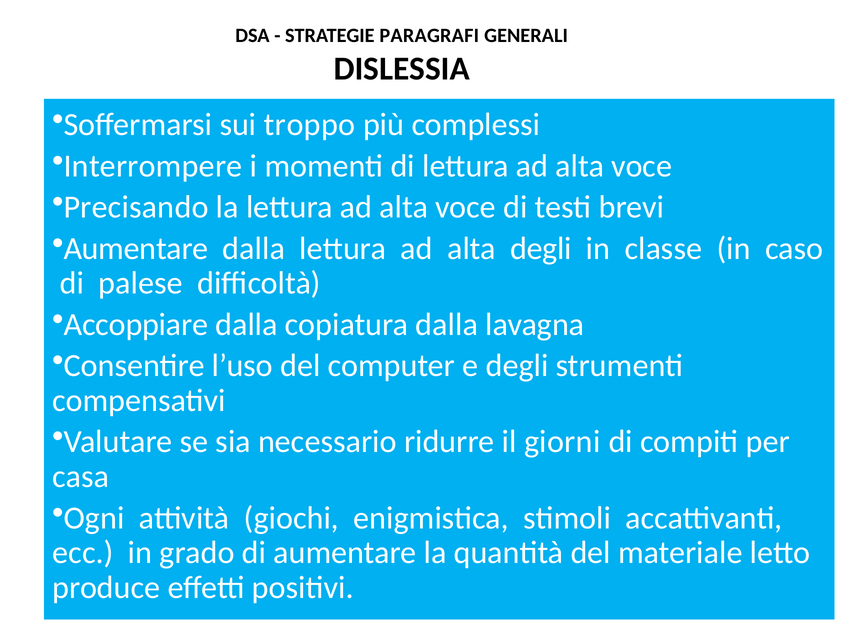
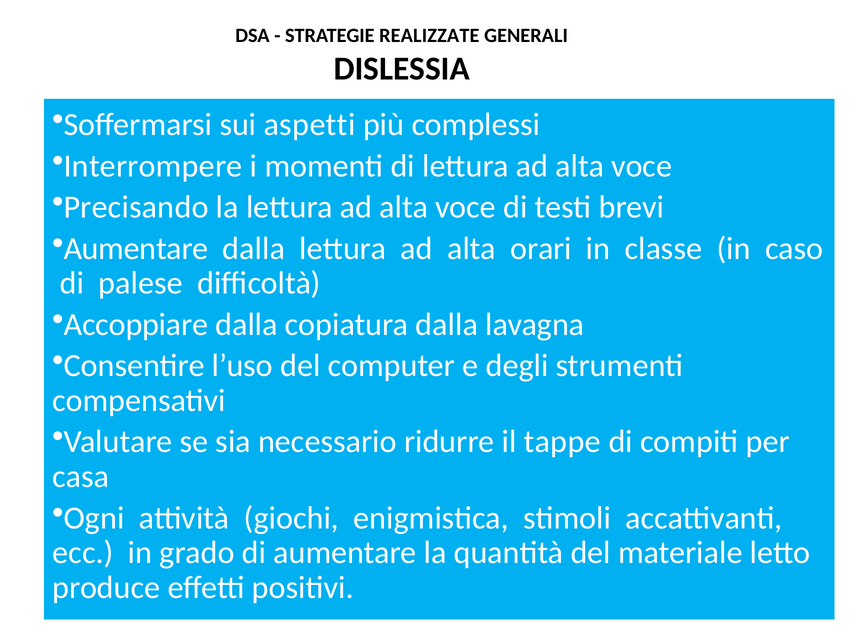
PARAGRAFI: PARAGRAFI -> REALIZZATE
troppo: troppo -> aspetti
alta degli: degli -> orari
giorni: giorni -> tappe
